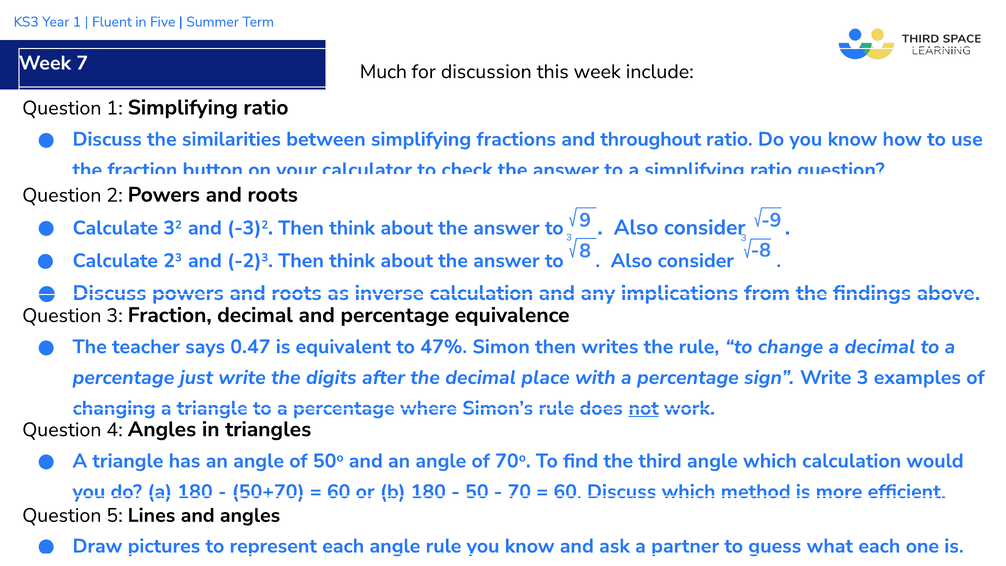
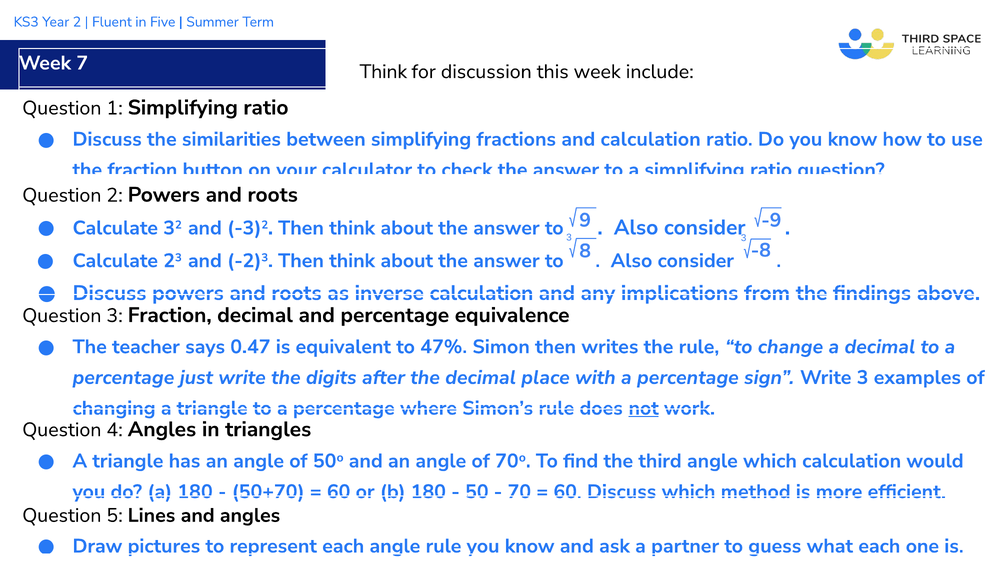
1 at (77, 22): 1 -> 2
7 Much: Much -> Think
and throughout: throughout -> calculation
